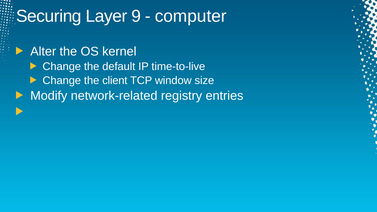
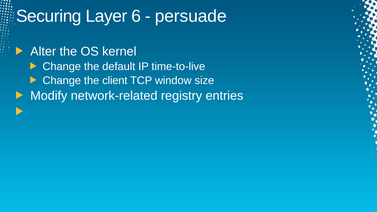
9: 9 -> 6
computer: computer -> persuade
